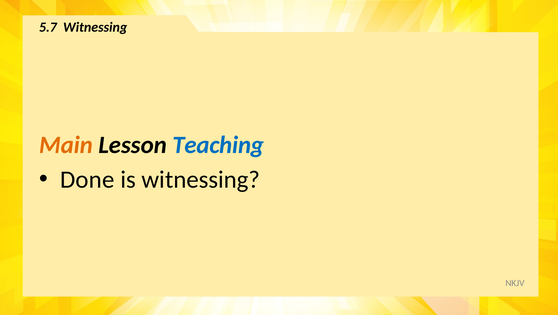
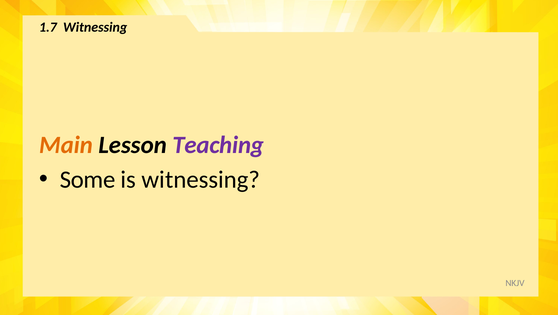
5.7: 5.7 -> 1.7
Teaching colour: blue -> purple
Done: Done -> Some
